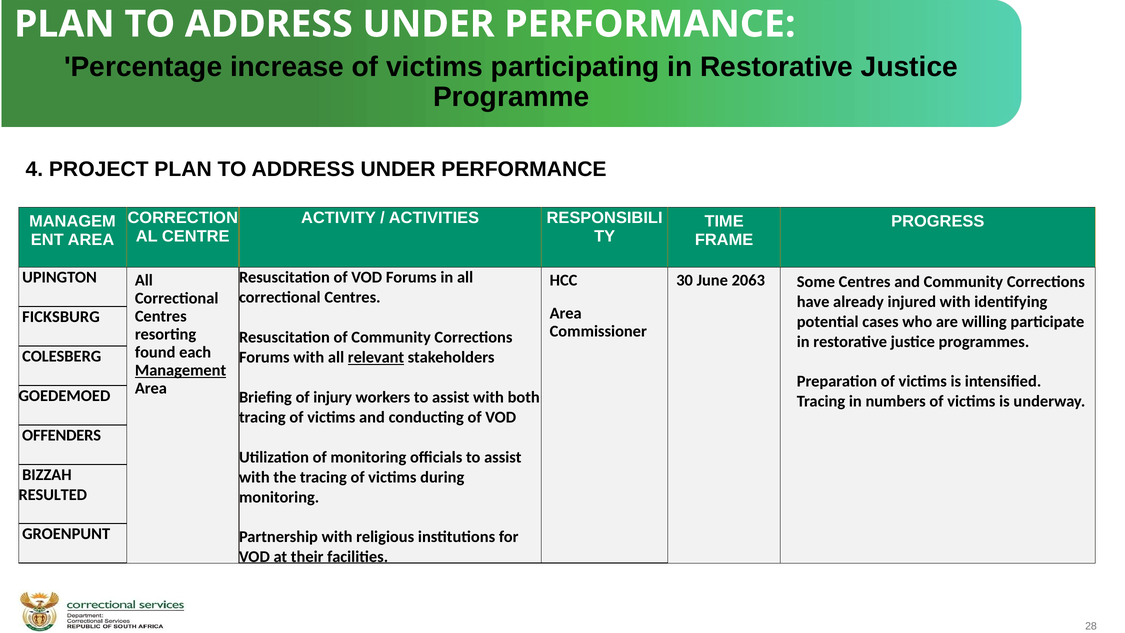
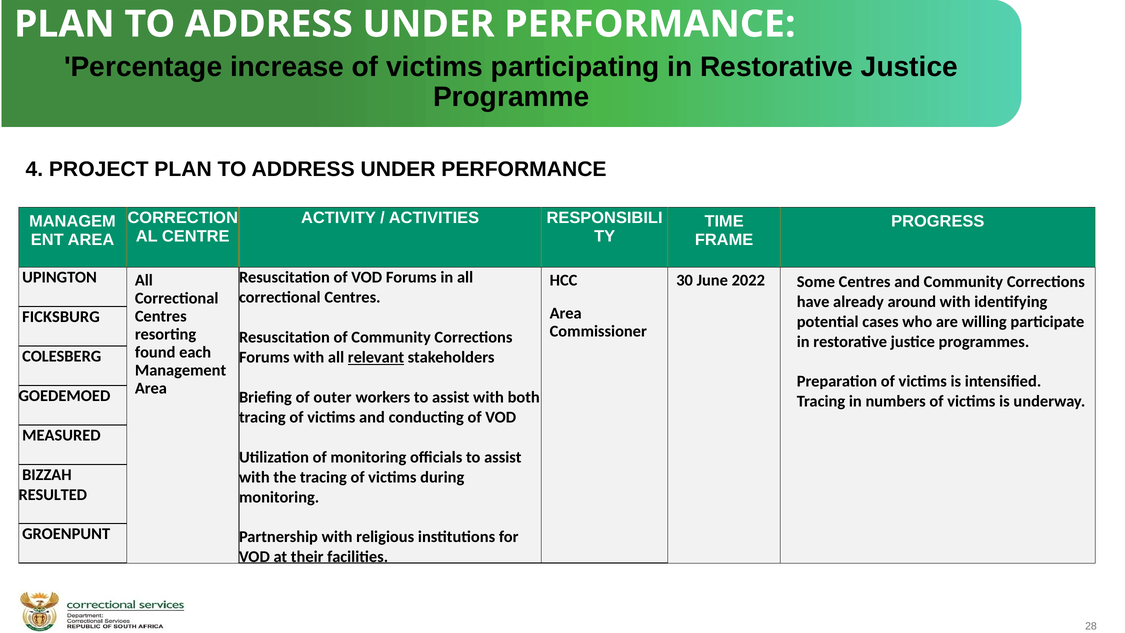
2063: 2063 -> 2022
injured: injured -> around
Management underline: present -> none
injury: injury -> outer
OFFENDERS: OFFENDERS -> MEASURED
